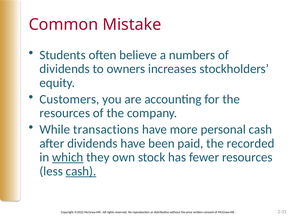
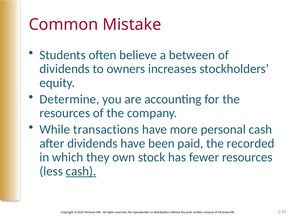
numbers: numbers -> between
Customers: Customers -> Determine
which underline: present -> none
